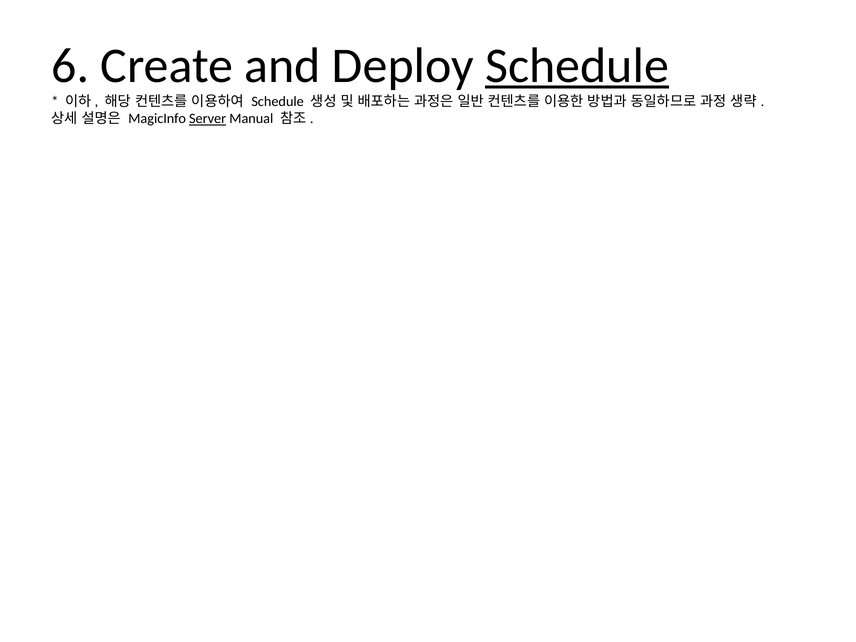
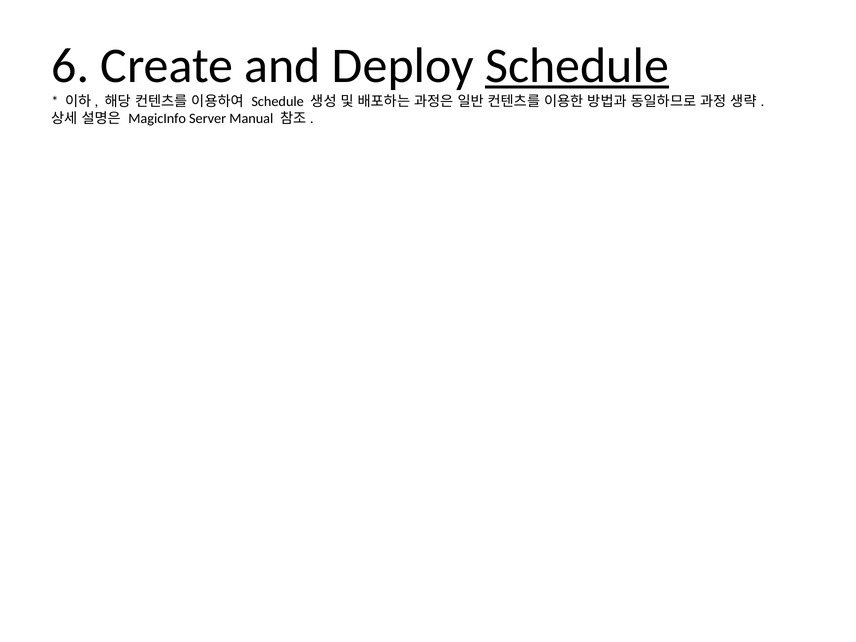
Server underline: present -> none
